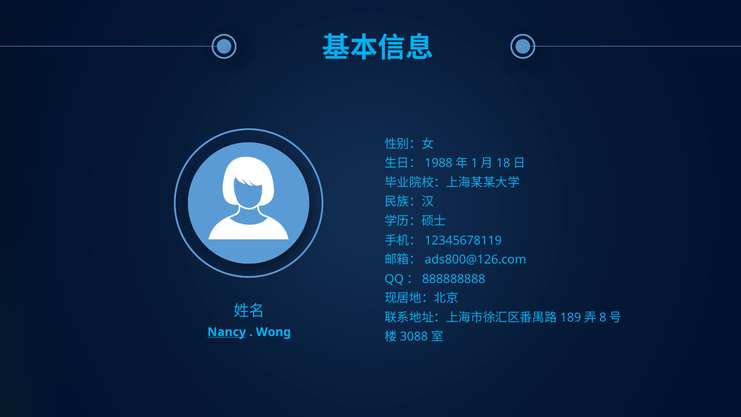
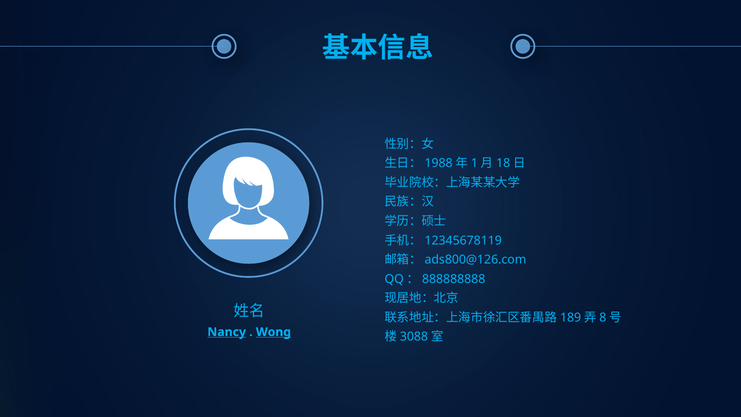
Wong underline: none -> present
